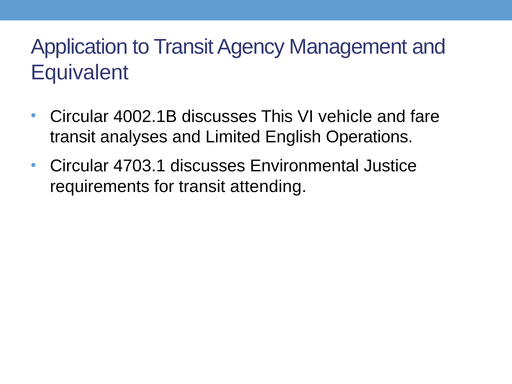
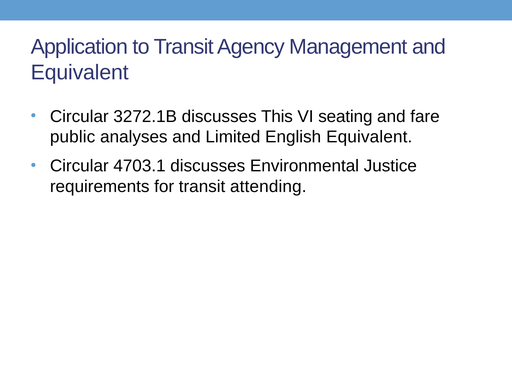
4002.1B: 4002.1B -> 3272.1B
vehicle: vehicle -> seating
transit at (73, 137): transit -> public
English Operations: Operations -> Equivalent
